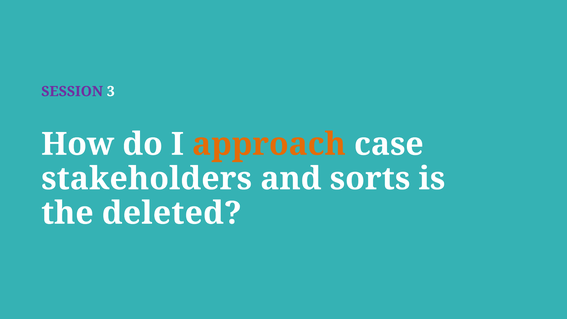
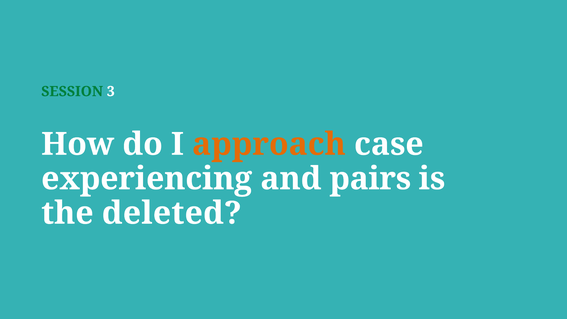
SESSION colour: purple -> green
stakeholders: stakeholders -> experiencing
sorts: sorts -> pairs
